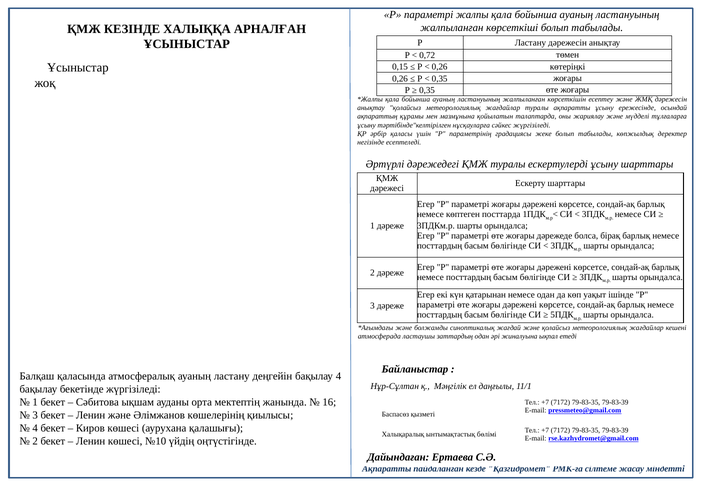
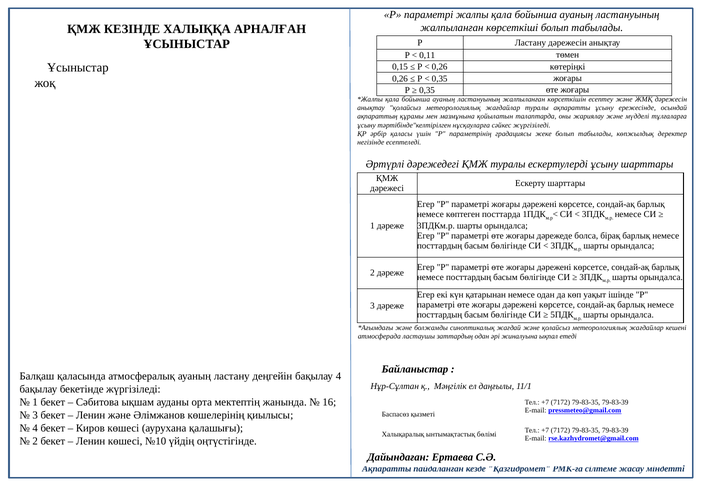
0,72: 0,72 -> 0,11
